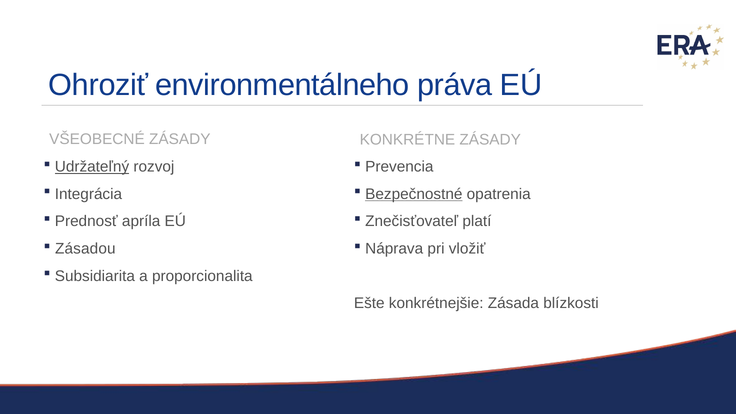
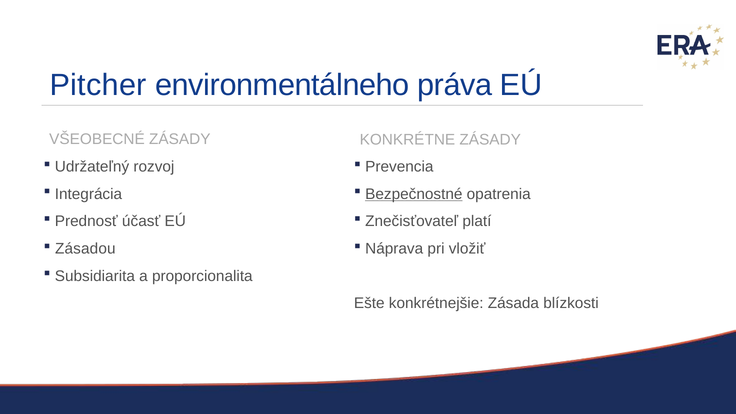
Ohroziť: Ohroziť -> Pitcher
Udržateľný underline: present -> none
apríla: apríla -> účasť
